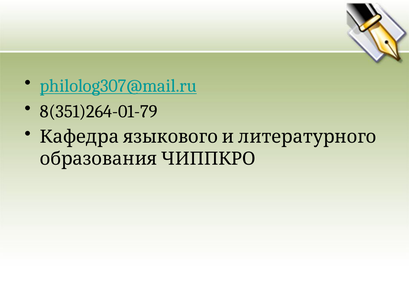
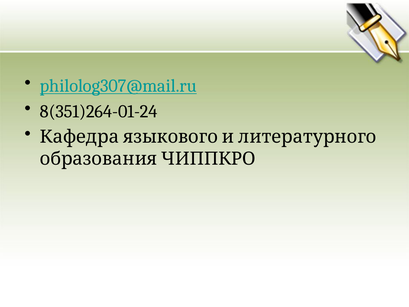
8(351)264-01-79: 8(351)264-01-79 -> 8(351)264-01-24
